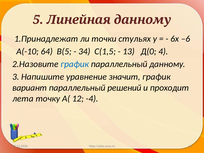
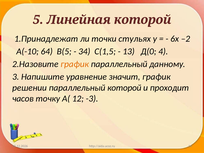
Линейная данному: данному -> которой
–6: –6 -> –2
график at (75, 64) colour: blue -> orange
вариант: вариант -> решении
параллельный решений: решений -> которой
лета: лета -> часов
-4: -4 -> -3
